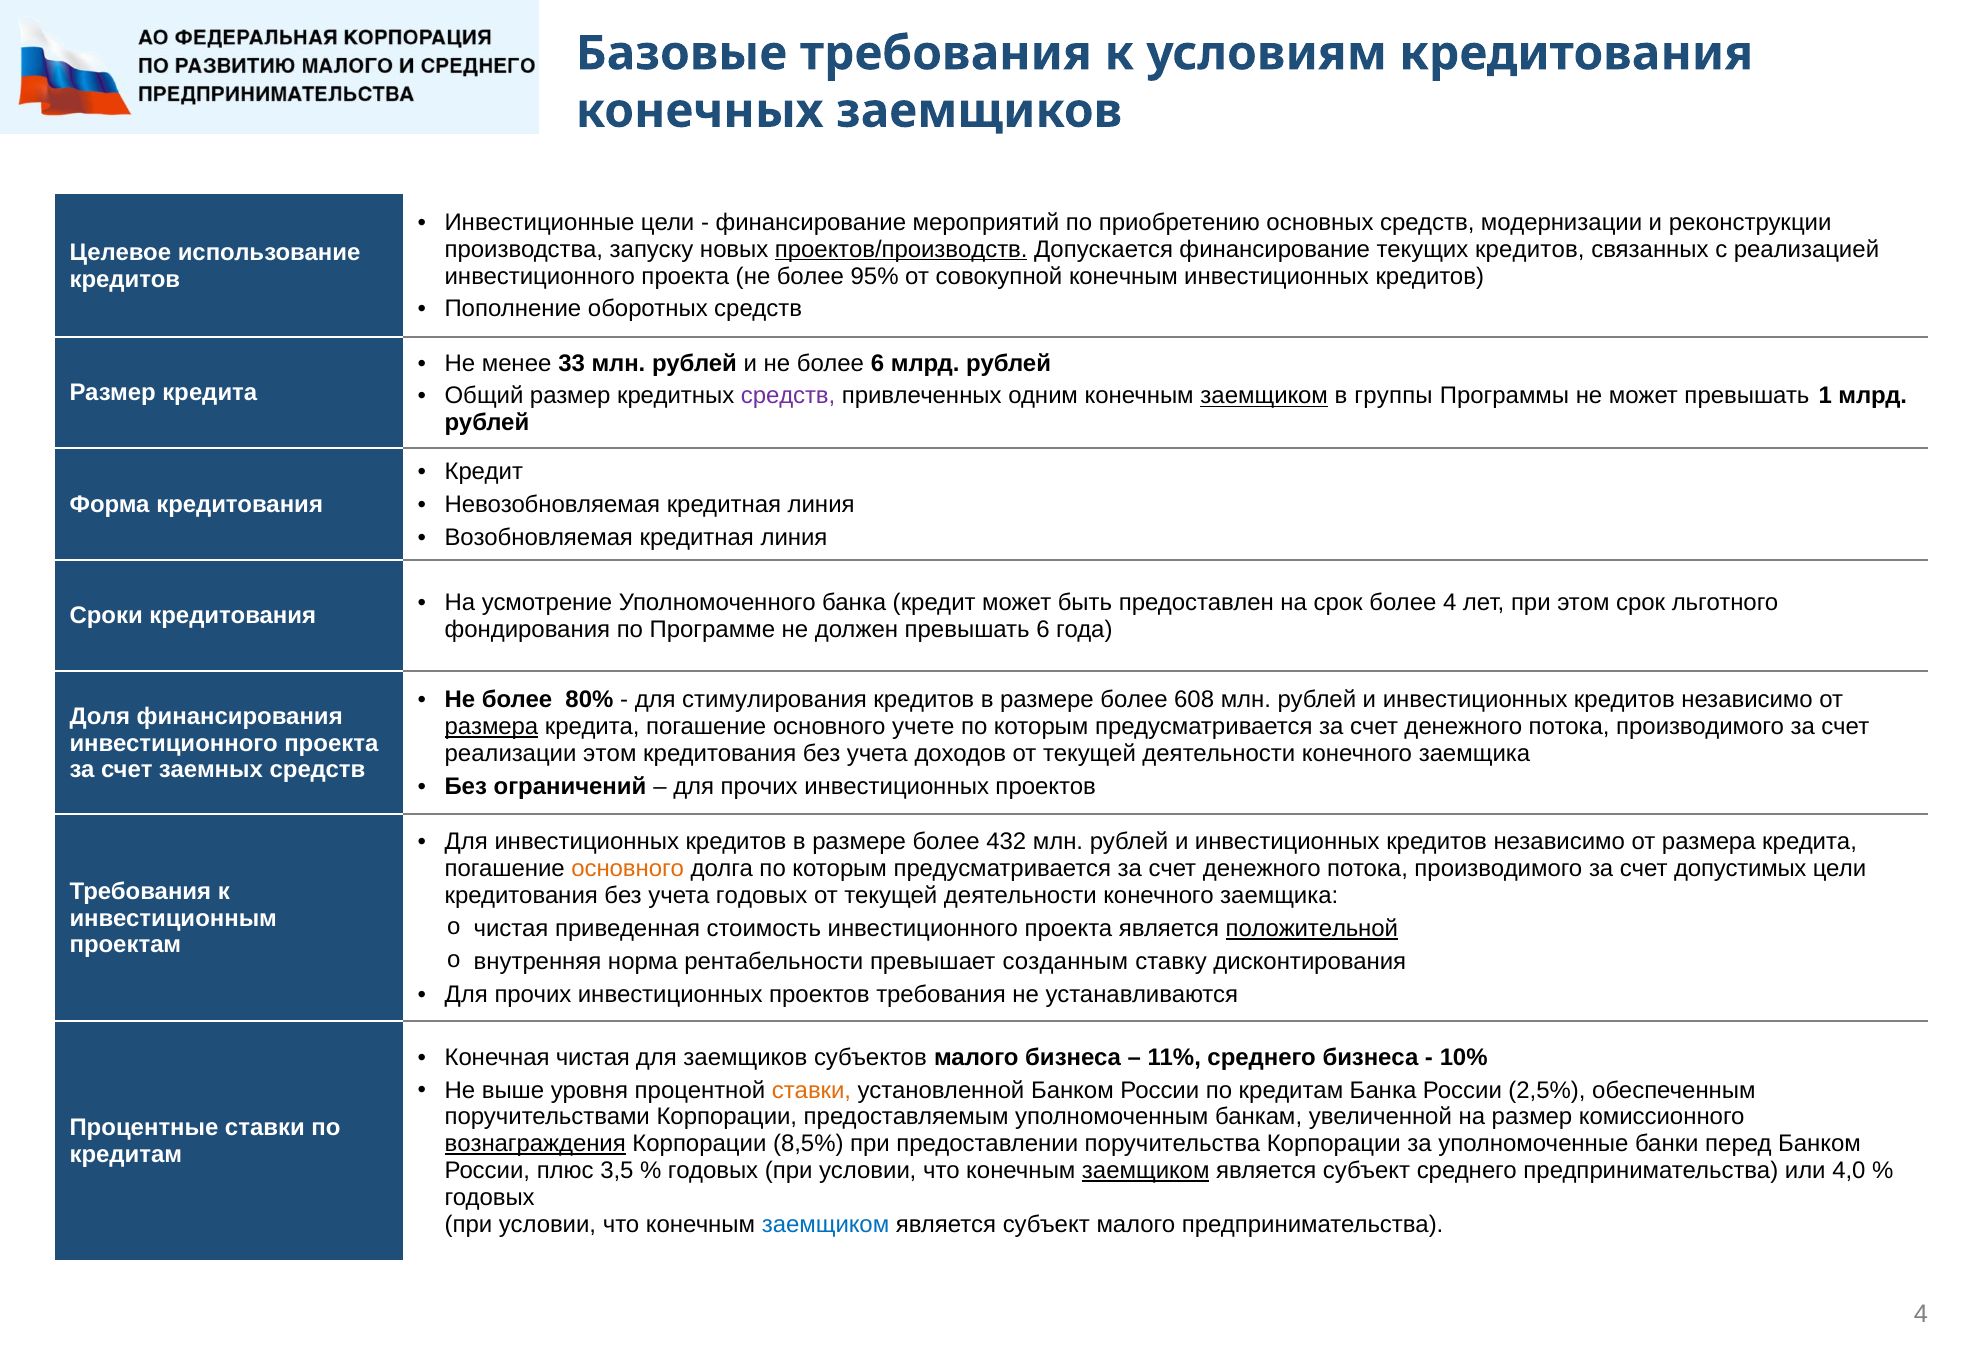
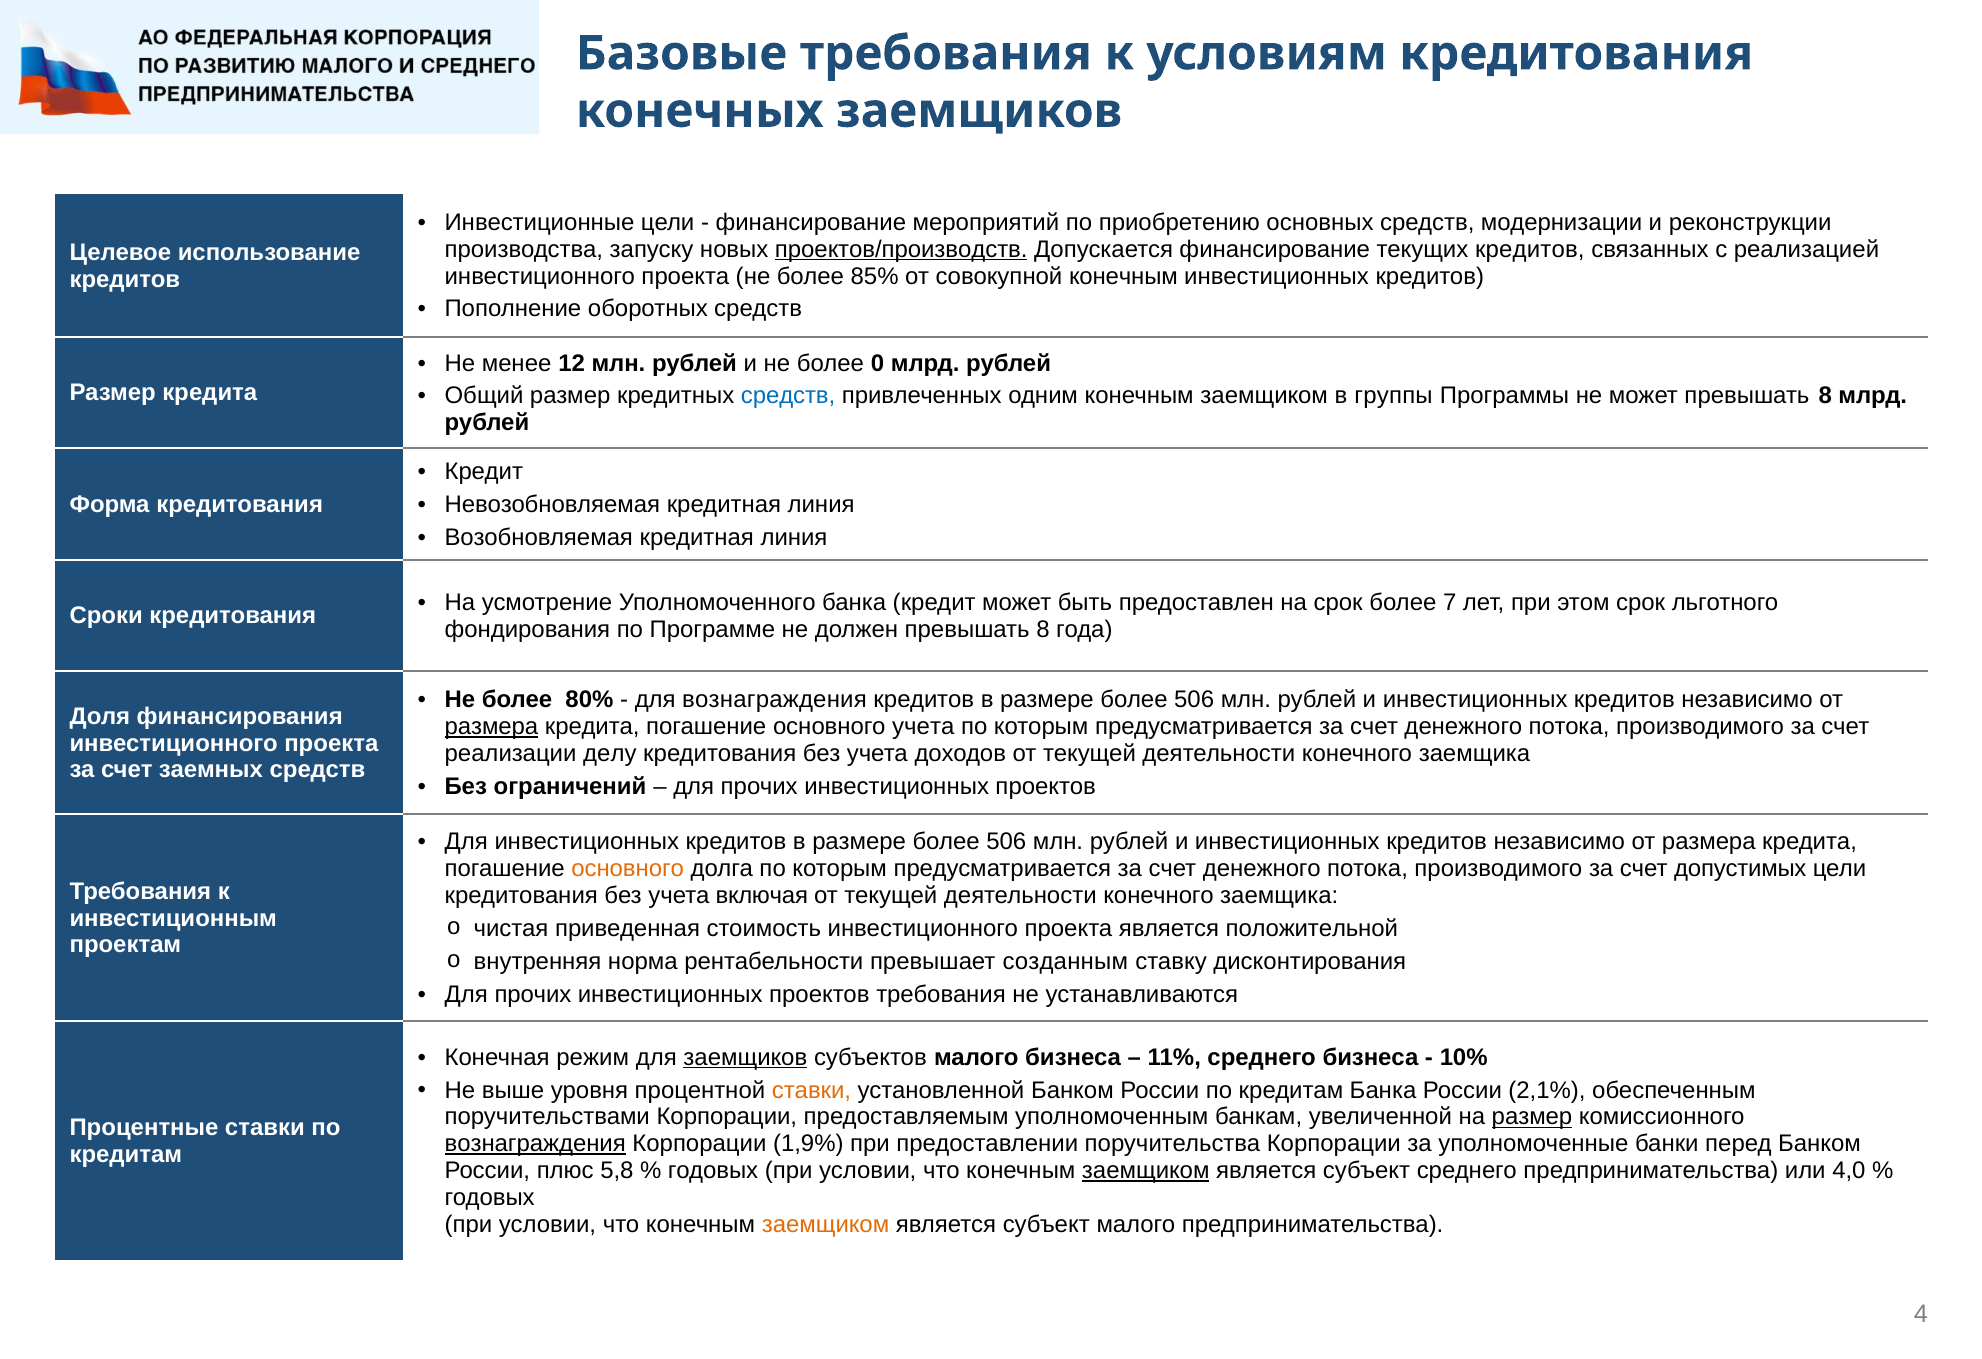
95%: 95% -> 85%
33: 33 -> 12
более 6: 6 -> 0
средств at (788, 396) colour: purple -> blue
заемщиком at (1264, 396) underline: present -> none
может превышать 1: 1 -> 8
более 4: 4 -> 7
должен превышать 6: 6 -> 8
для стимулирования: стимулирования -> вознаграждения
608 at (1194, 700): 608 -> 506
основного учете: учете -> учета
реализации этом: этом -> делу
432 at (1006, 842): 432 -> 506
учета годовых: годовых -> включая
положительной underline: present -> none
Конечная чистая: чистая -> режим
заемщиков at (745, 1058) underline: none -> present
2,5%: 2,5% -> 2,1%
размер at (1532, 1117) underline: none -> present
8,5%: 8,5% -> 1,9%
3,5: 3,5 -> 5,8
заемщиком at (825, 1225) colour: blue -> orange
